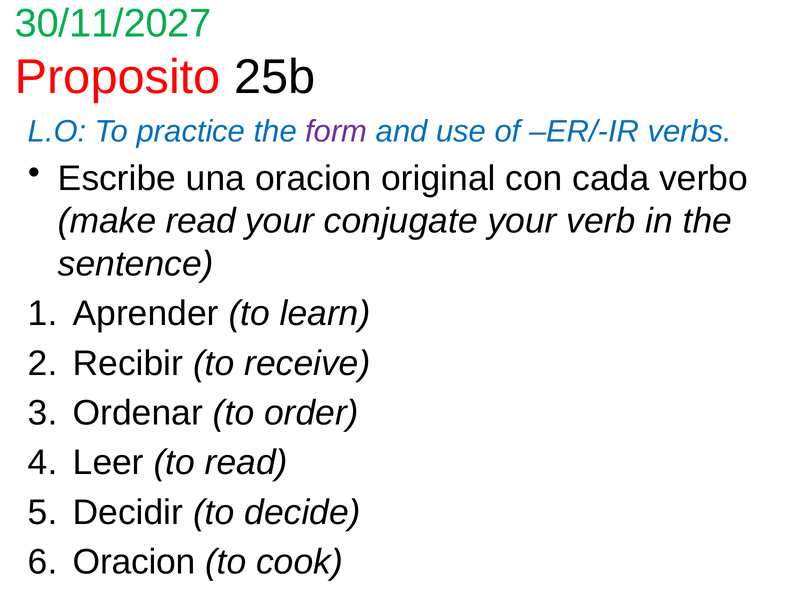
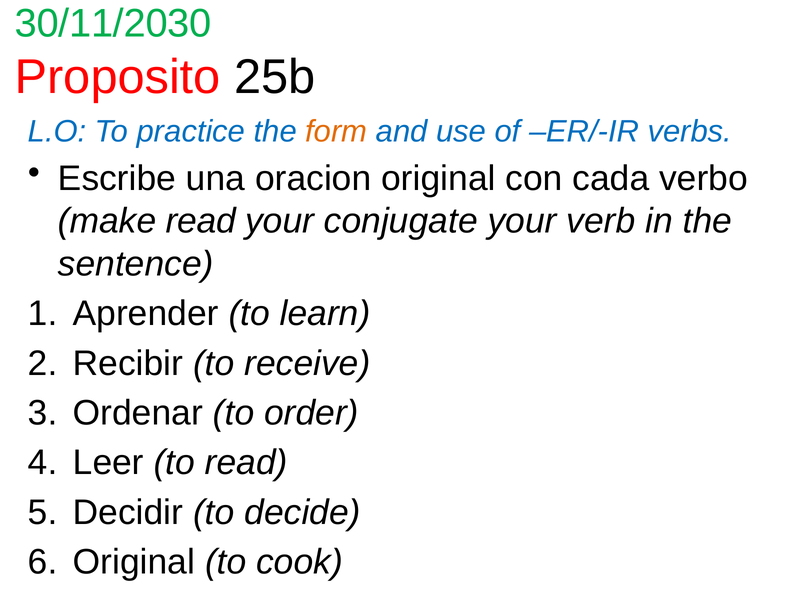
30/11/2027: 30/11/2027 -> 30/11/2030
form colour: purple -> orange
Oracion at (134, 562): Oracion -> Original
